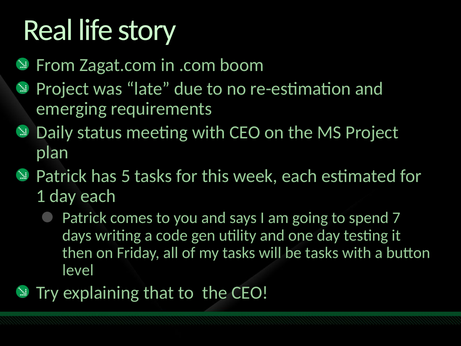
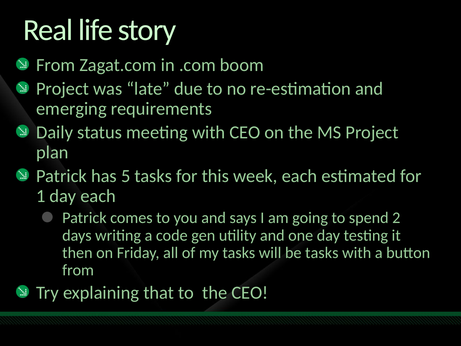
7: 7 -> 2
level at (78, 270): level -> from
